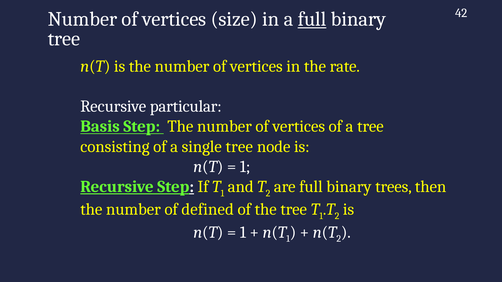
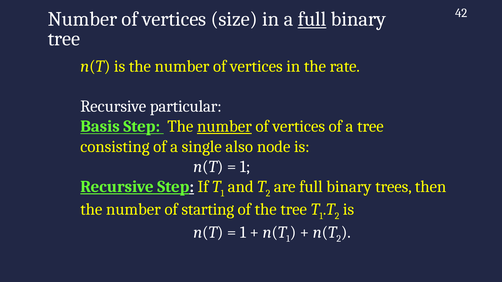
number at (224, 127) underline: none -> present
single tree: tree -> also
defined: defined -> starting
